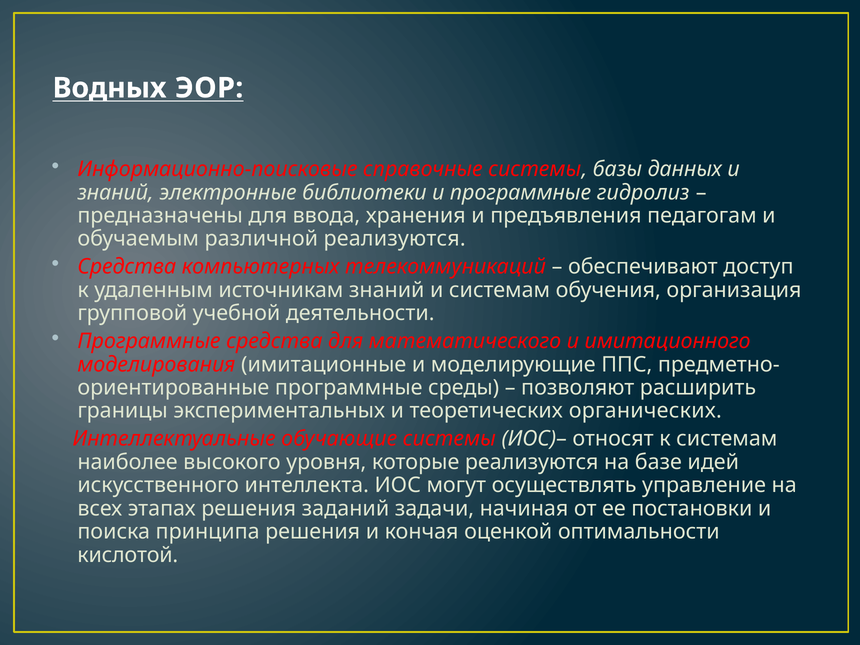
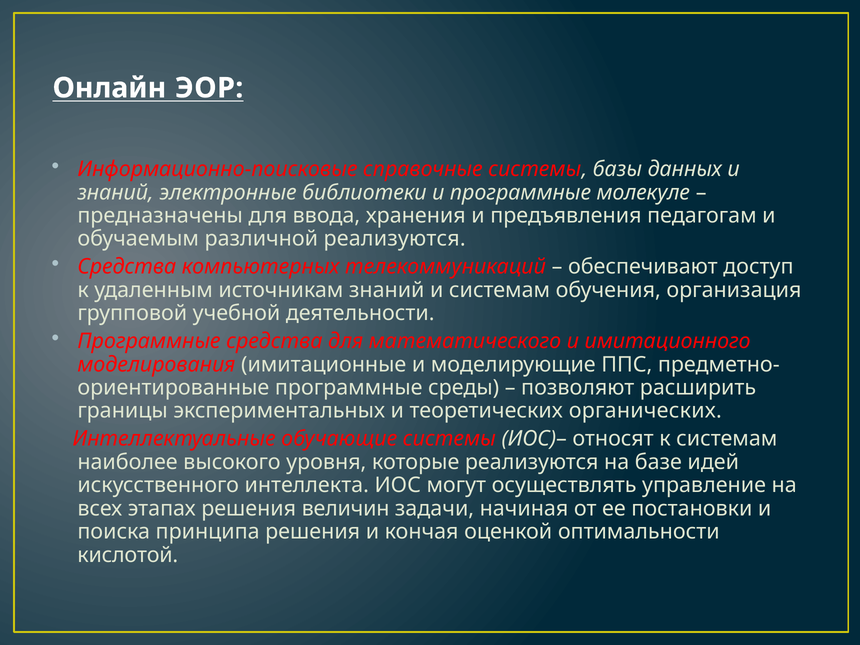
Водных: Водных -> Онлайн
гидролиз: гидролиз -> молекуле
заданий: заданий -> величин
